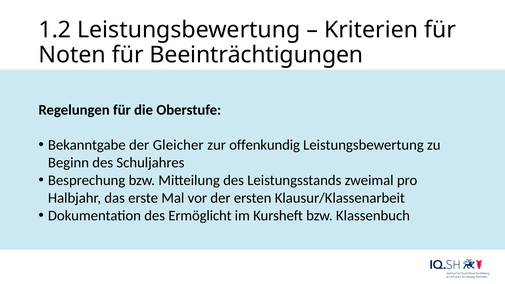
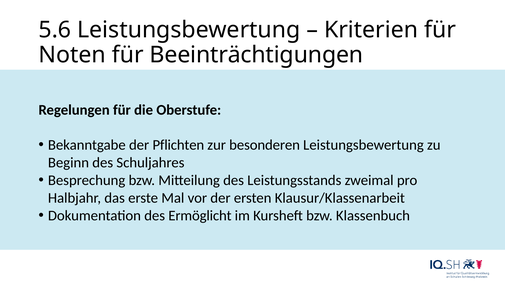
1.2: 1.2 -> 5.6
Gleicher: Gleicher -> Pflichten
offenkundig: offenkundig -> besonderen
